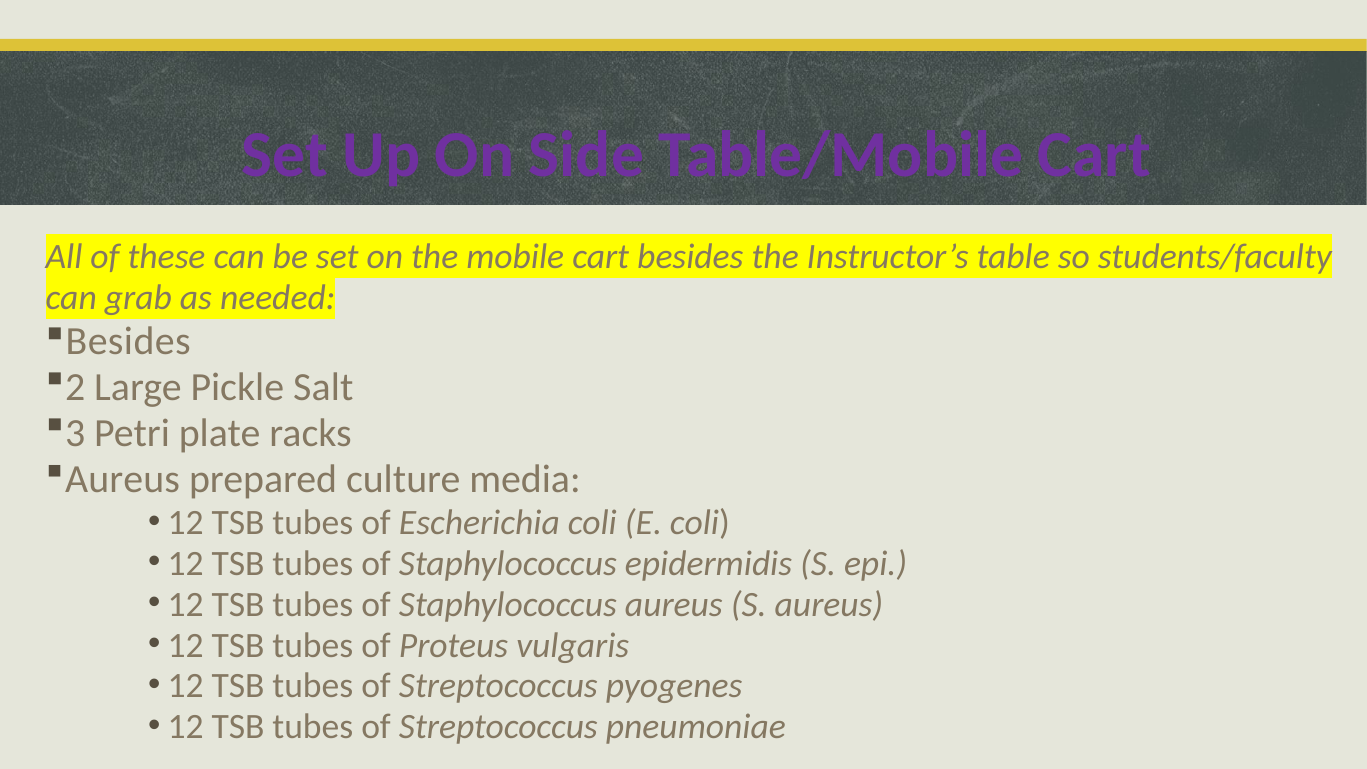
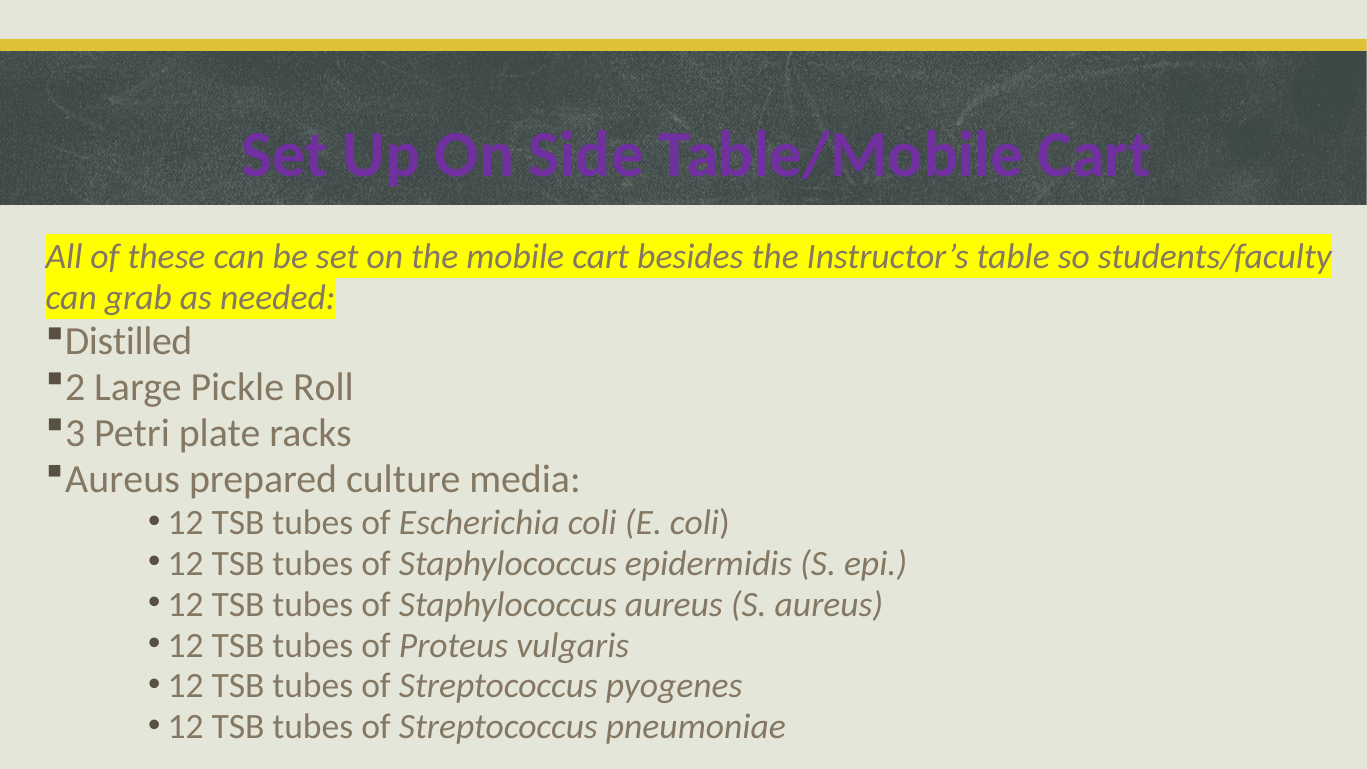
Besides at (128, 341): Besides -> Distilled
Salt: Salt -> Roll
